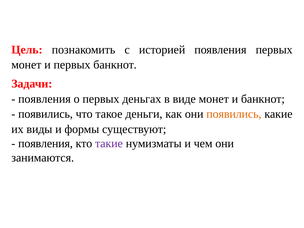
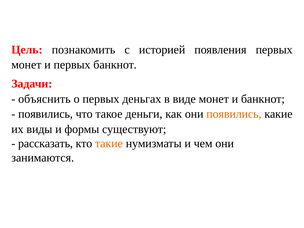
появления at (44, 99): появления -> объяснить
появления at (46, 143): появления -> рассказать
такие colour: purple -> orange
